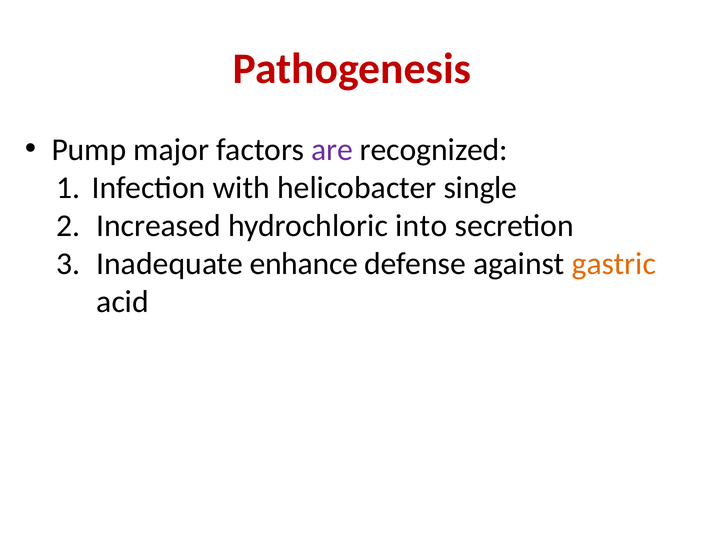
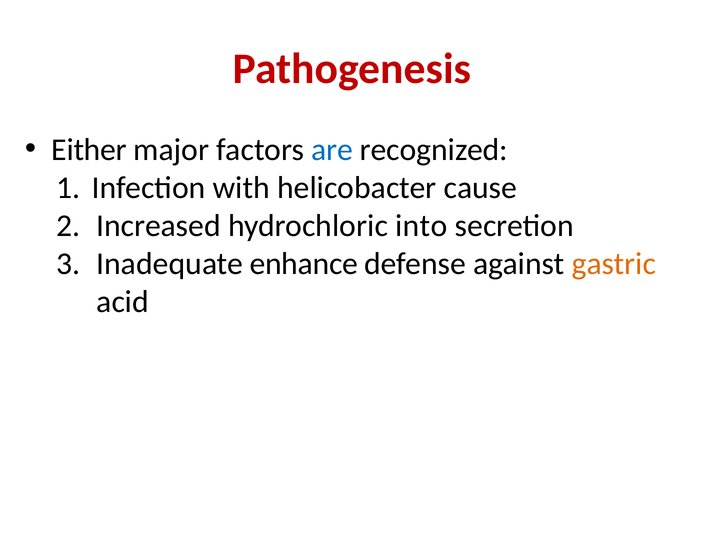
Pump: Pump -> Either
are colour: purple -> blue
single: single -> cause
